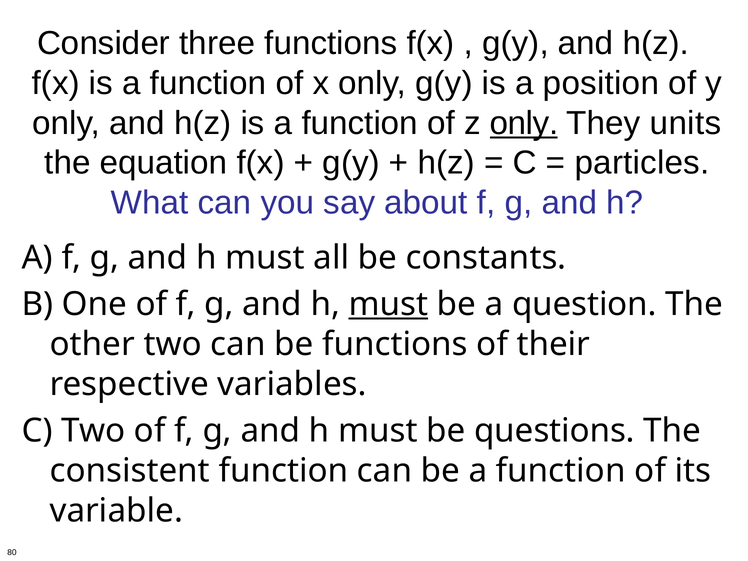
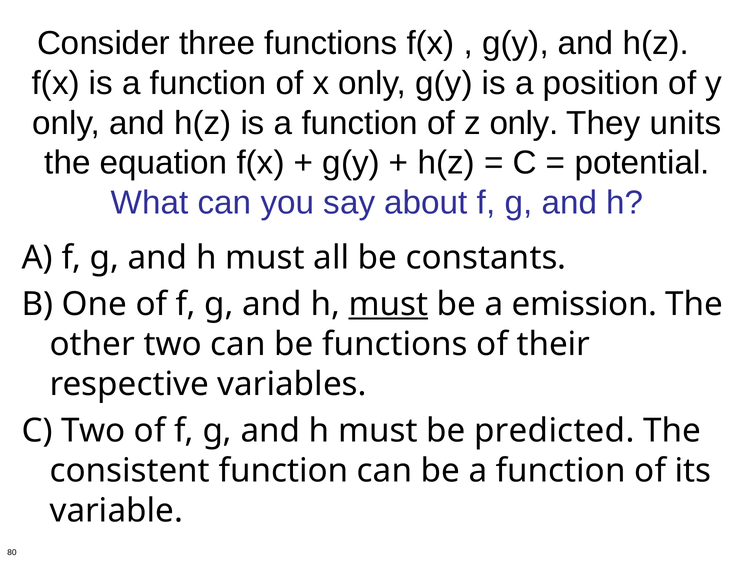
only at (524, 123) underline: present -> none
particles: particles -> potential
question: question -> emission
questions: questions -> predicted
